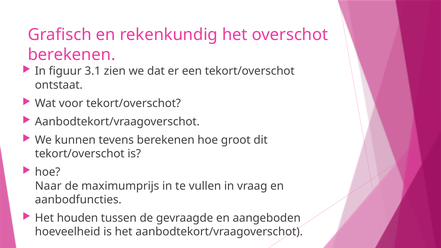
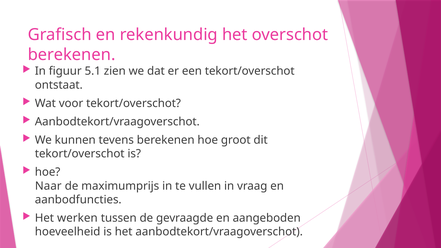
3.1: 3.1 -> 5.1
houden: houden -> werken
